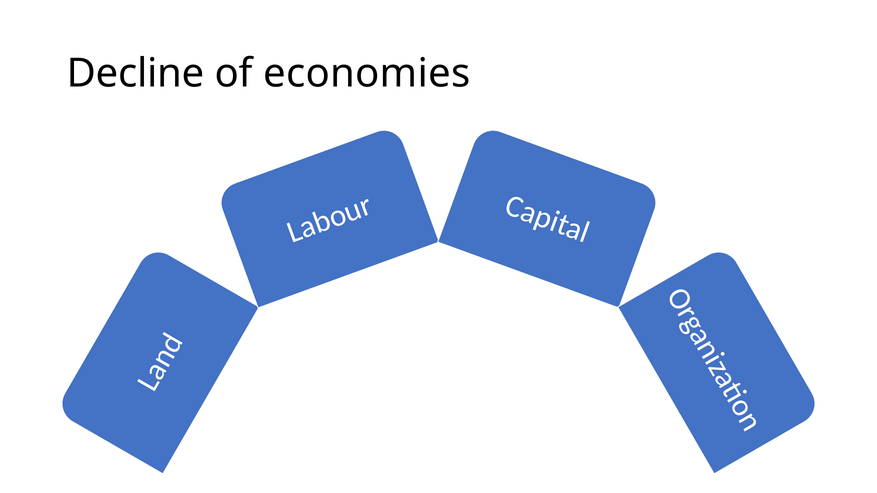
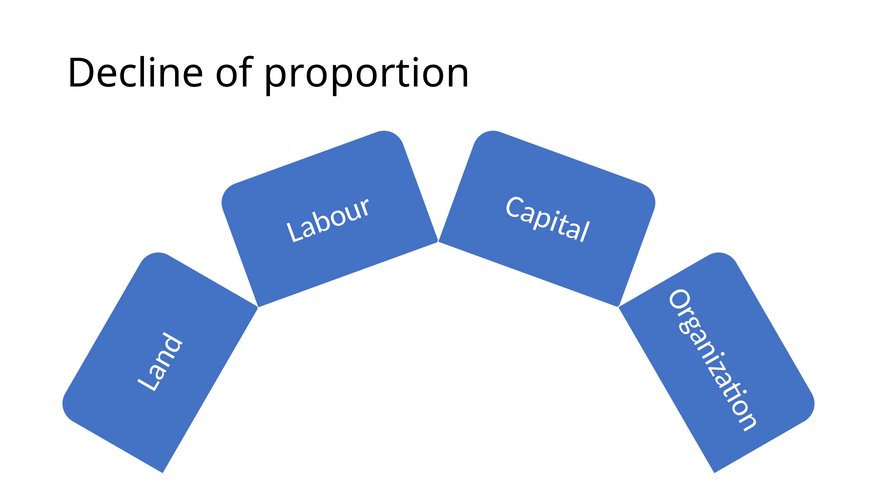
economies: economies -> proportion
